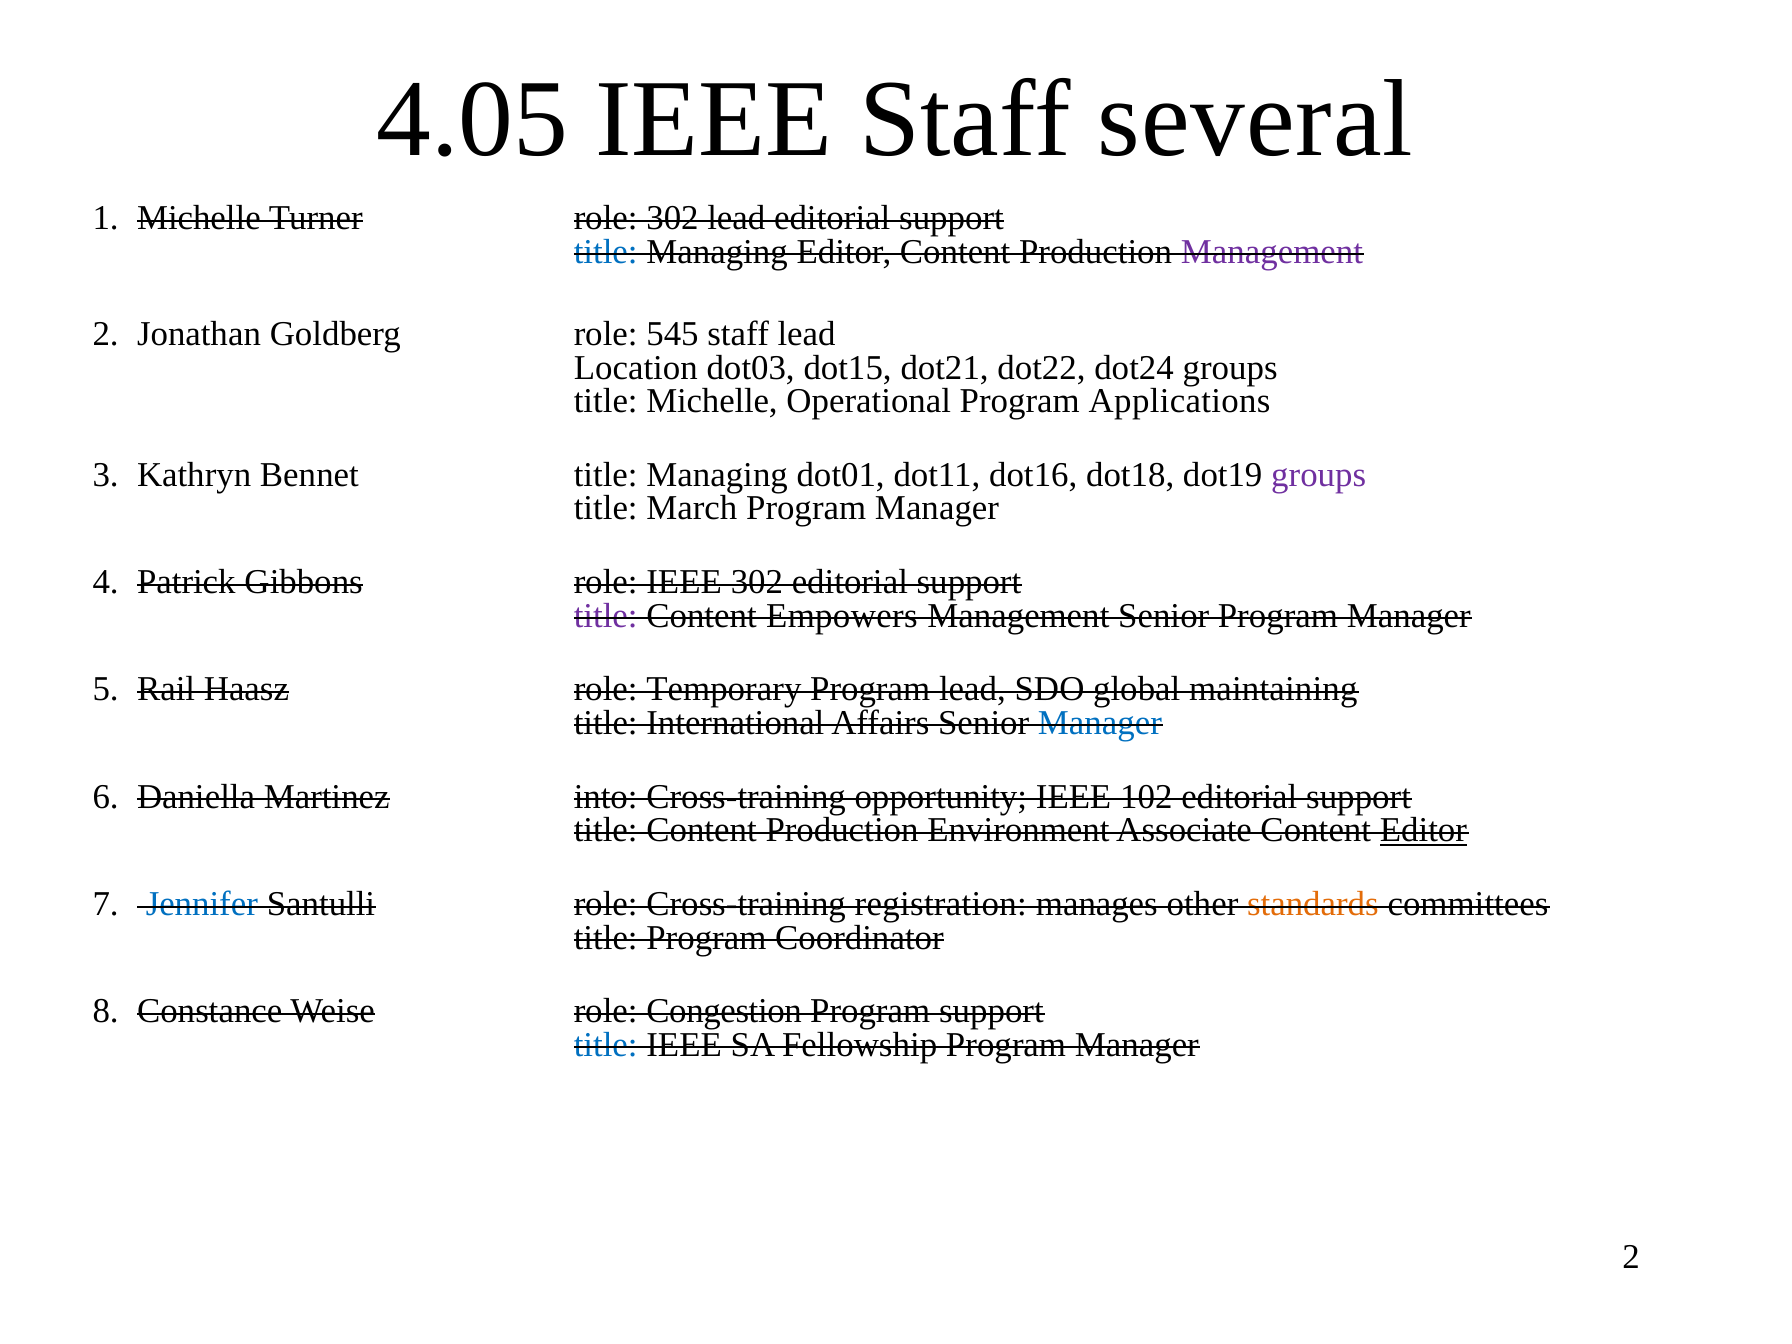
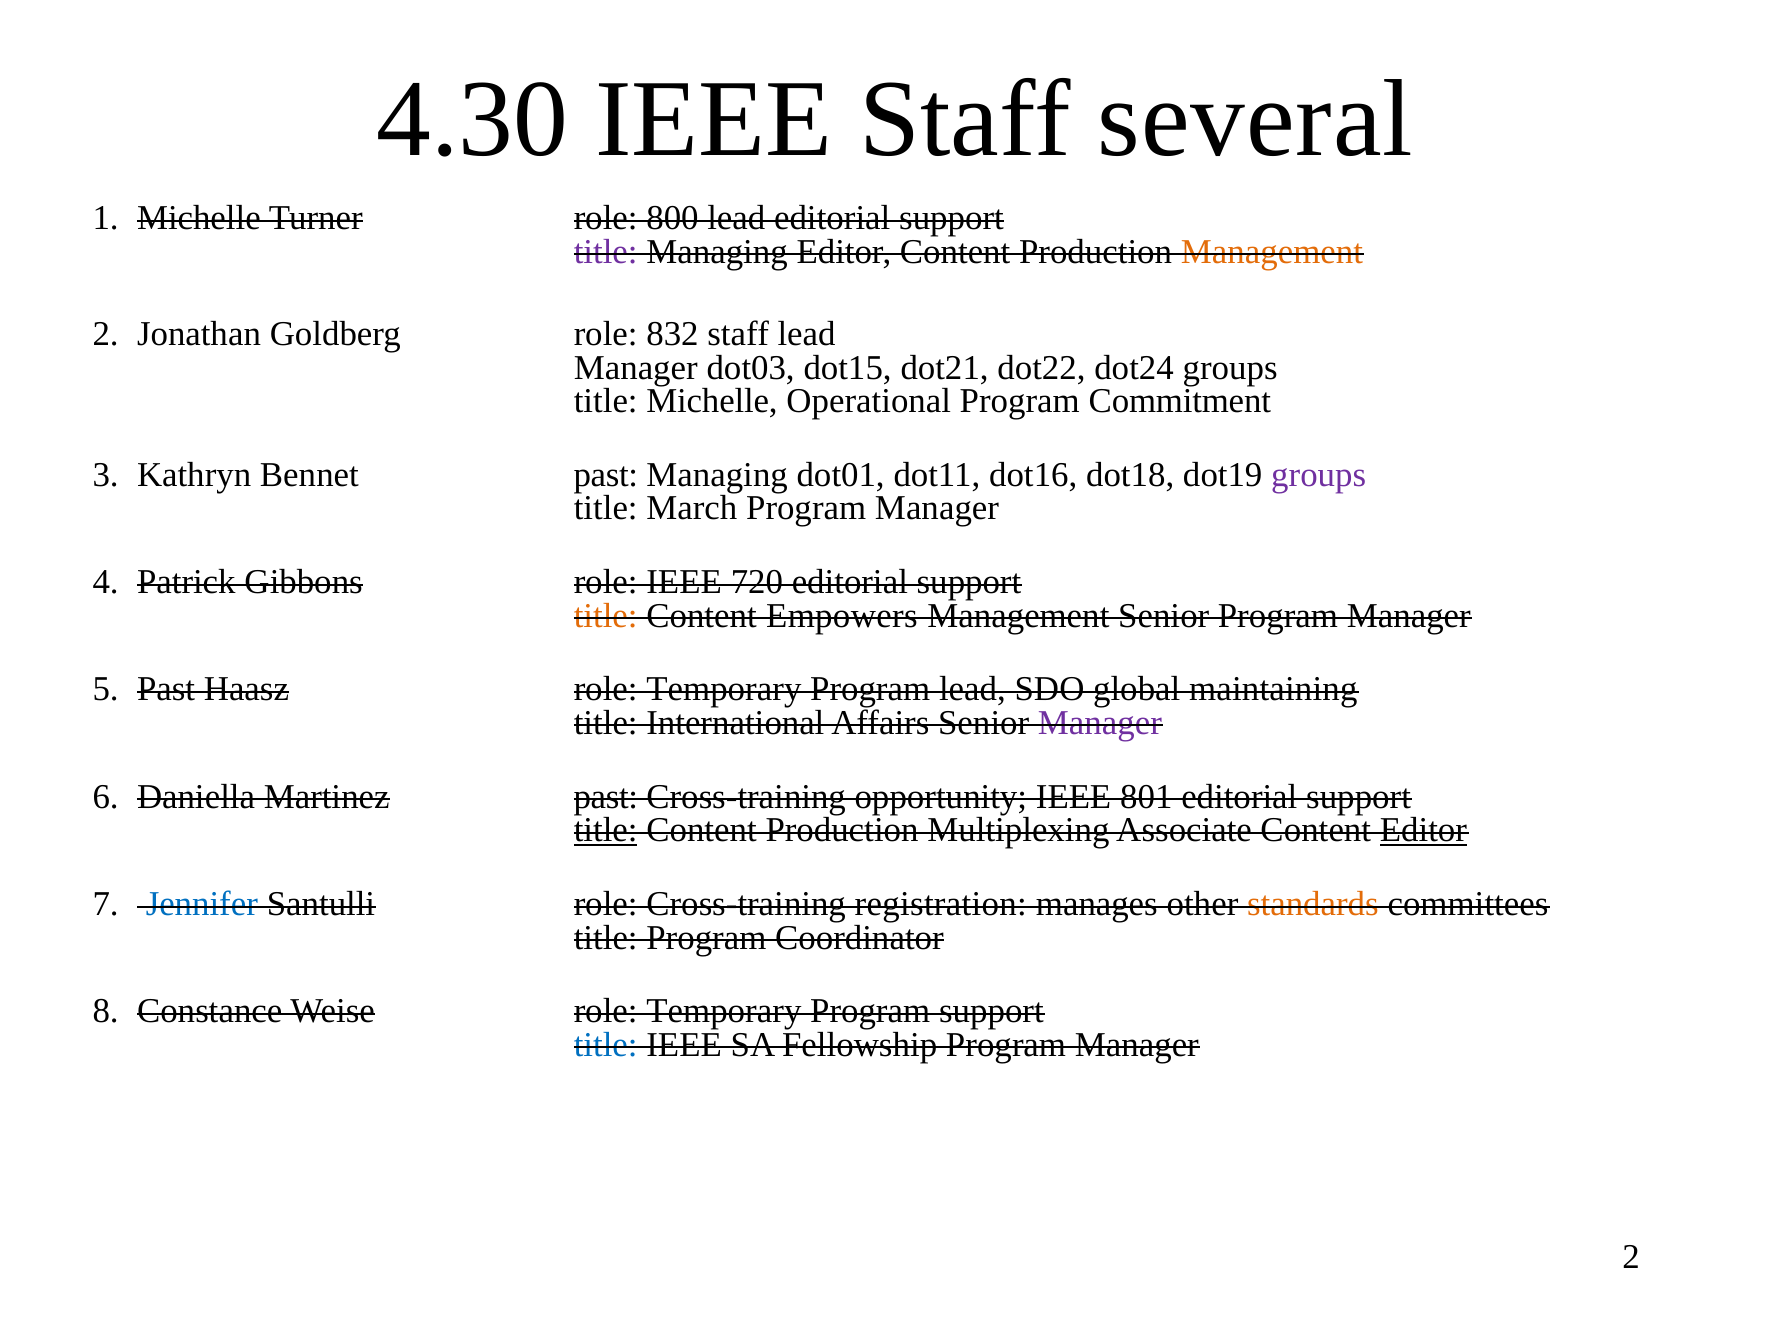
4.05: 4.05 -> 4.30
role 302: 302 -> 800
title at (606, 252) colour: blue -> purple
Management at (1272, 252) colour: purple -> orange
545: 545 -> 832
Location at (636, 368): Location -> Manager
Applications: Applications -> Commitment
Bennet title: title -> past
IEEE 302: 302 -> 720
title at (606, 616) colour: purple -> orange
Rail at (166, 689): Rail -> Past
Manager at (1100, 723) colour: blue -> purple
Martinez into: into -> past
102: 102 -> 801
title at (606, 830) underline: none -> present
Environment: Environment -> Multiplexing
Weise role Congestion: Congestion -> Temporary
